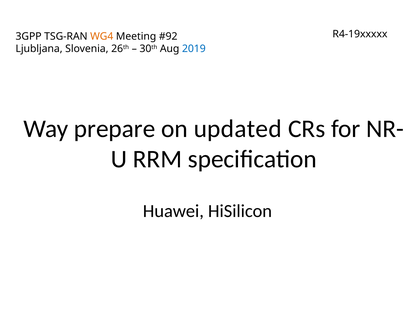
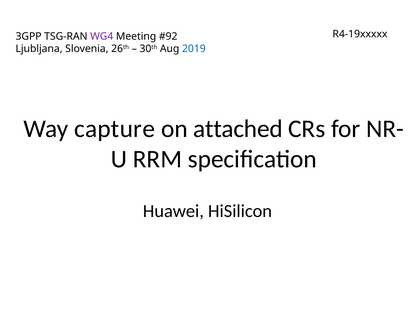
WG4 colour: orange -> purple
prepare: prepare -> capture
updated: updated -> attached
